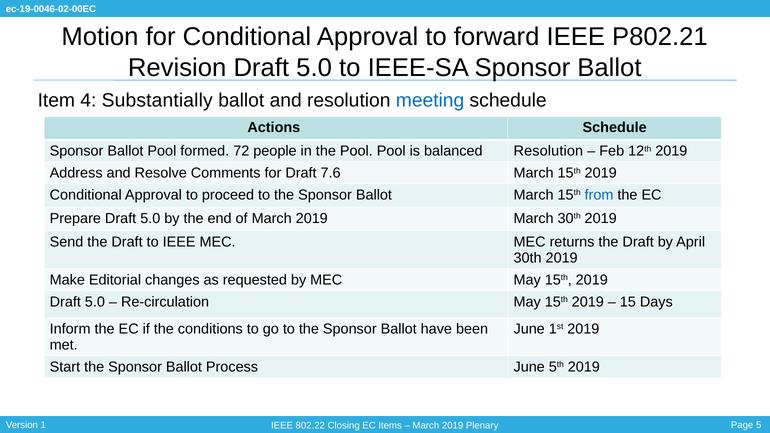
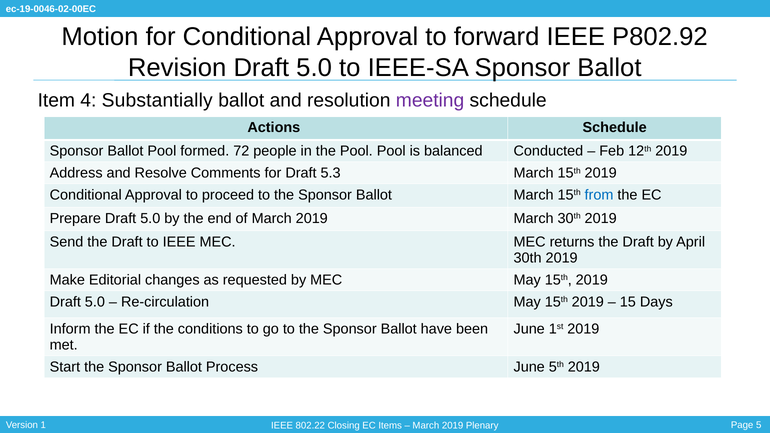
P802.21: P802.21 -> P802.92
meeting colour: blue -> purple
balanced Resolution: Resolution -> Conducted
7.6: 7.6 -> 5.3
